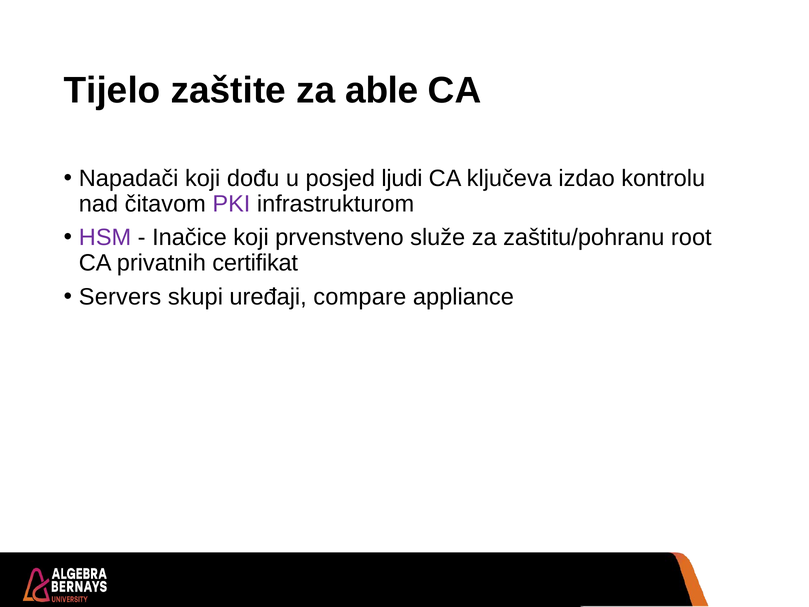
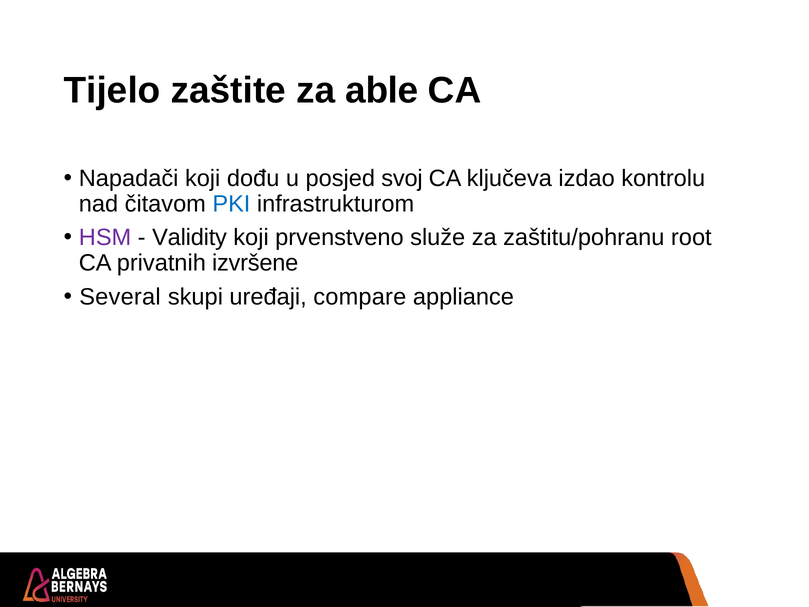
ljudi: ljudi -> svoj
PKI colour: purple -> blue
Inačice: Inačice -> Validity
certifikat: certifikat -> izvršene
Servers: Servers -> Several
